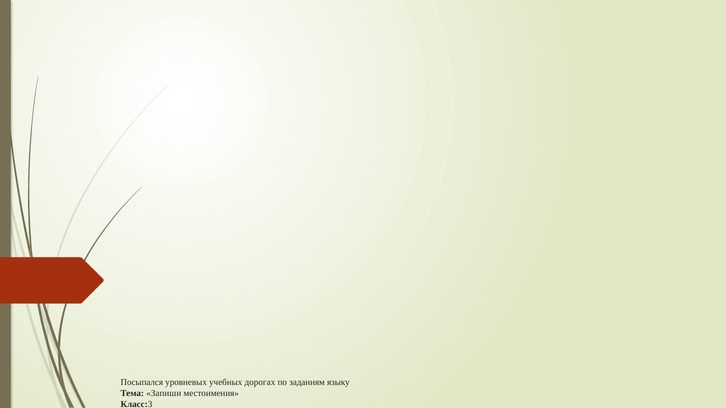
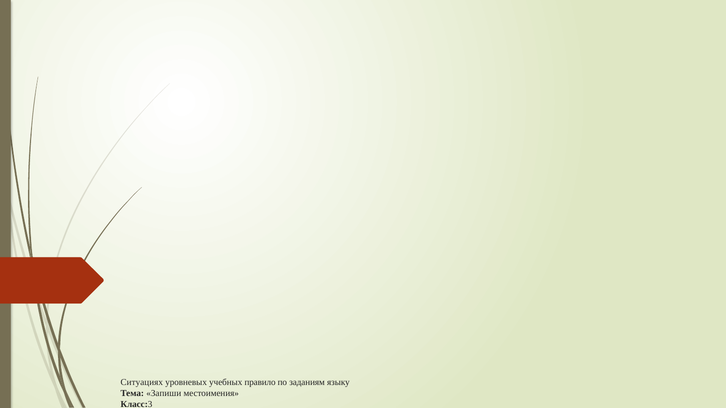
Посыпался: Посыпался -> Ситуациях
дорогах: дорогах -> правило
